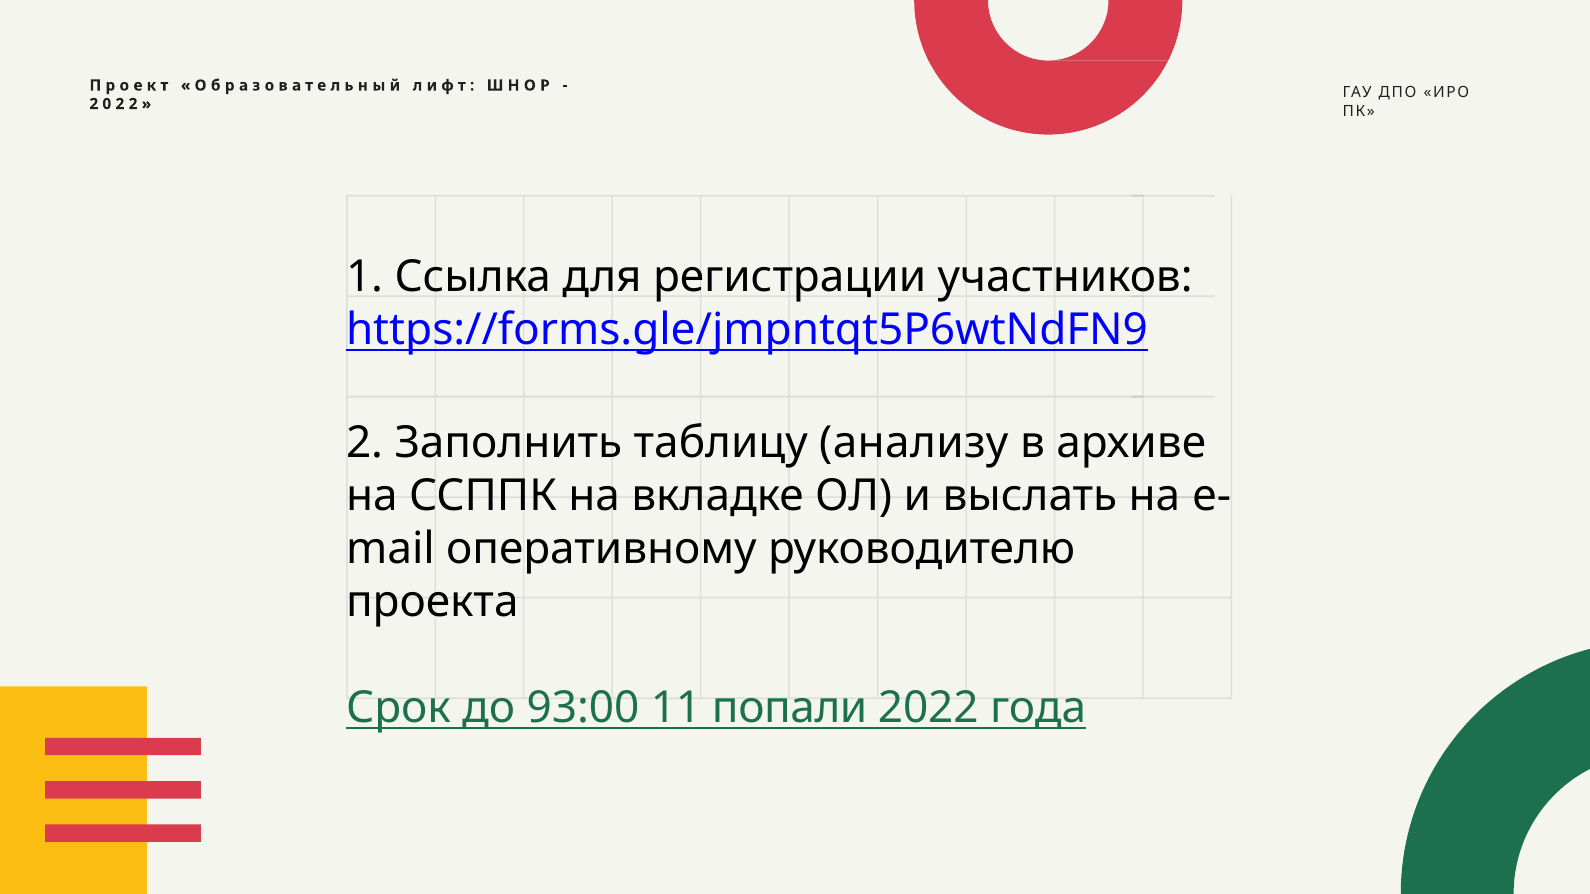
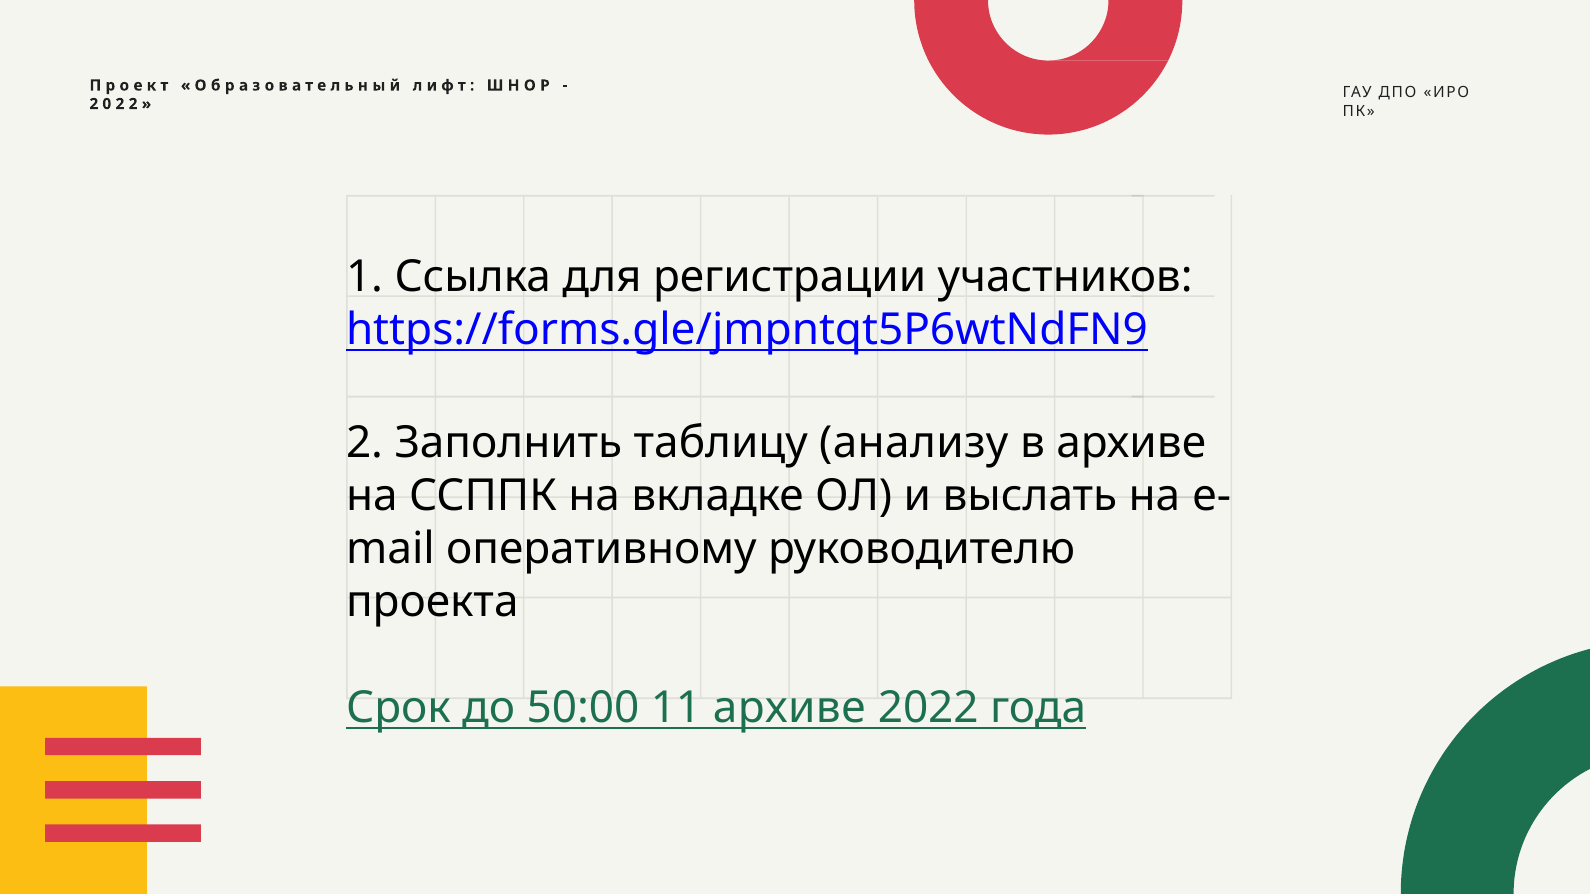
93:00: 93:00 -> 50:00
11 попали: попали -> архиве
